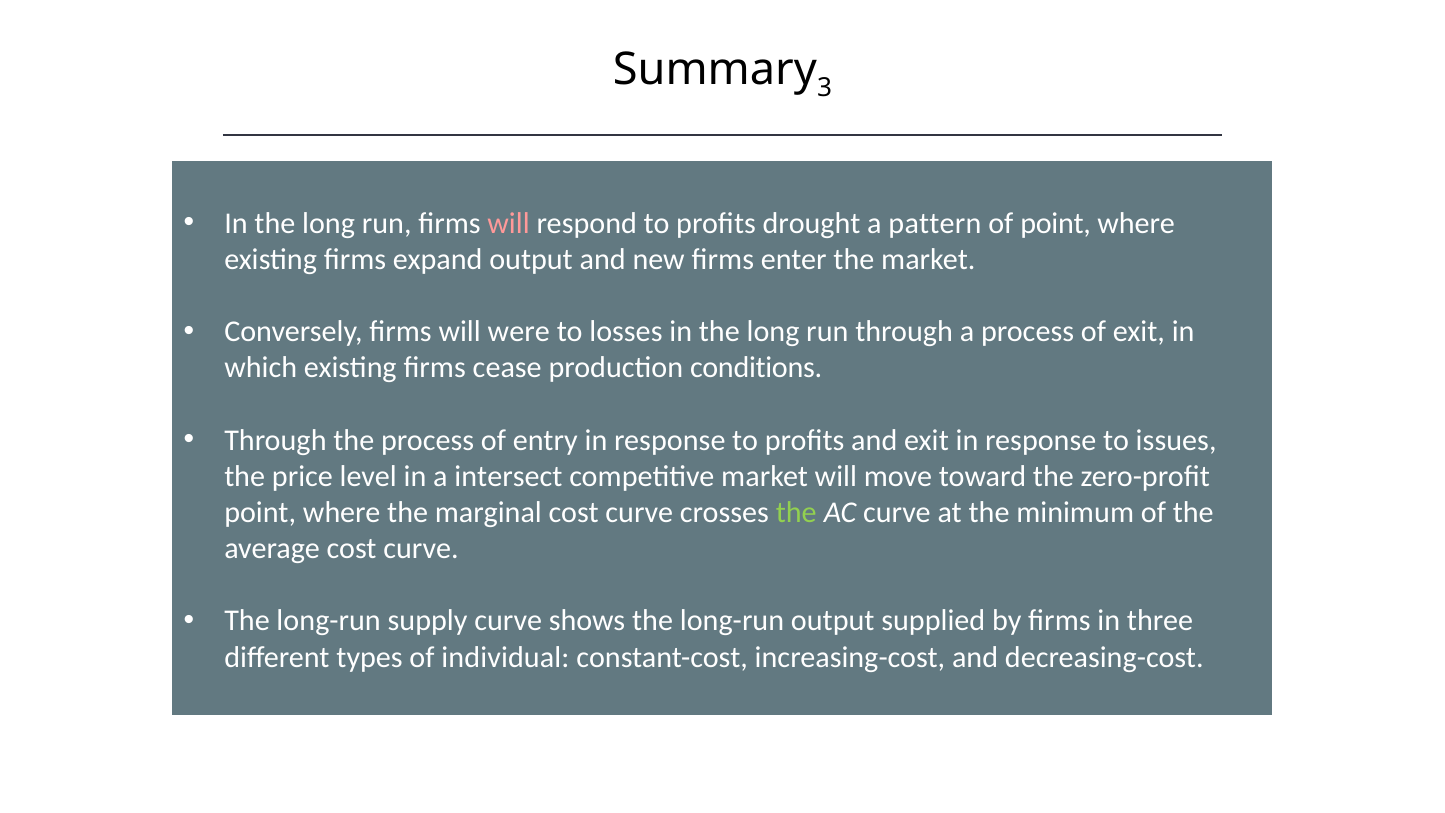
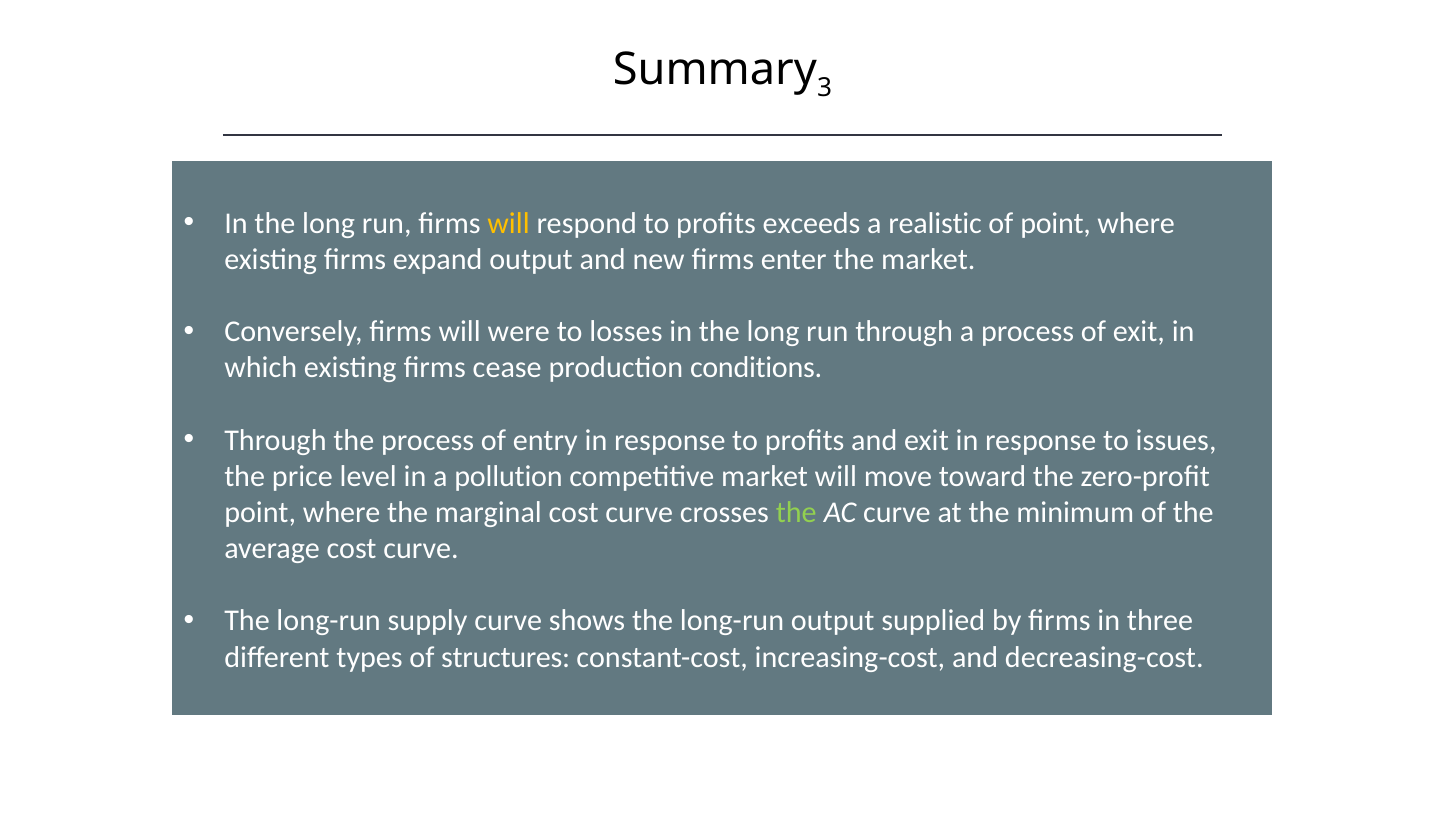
will at (509, 223) colour: pink -> yellow
drought: drought -> exceeds
pattern: pattern -> realistic
intersect: intersect -> pollution
individual: individual -> structures
